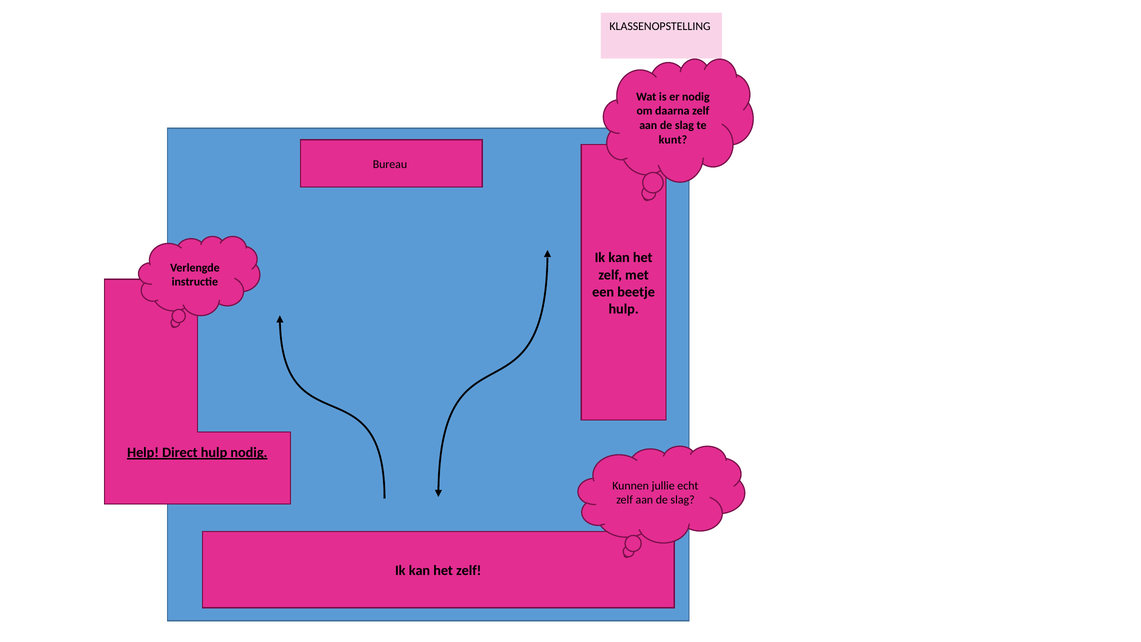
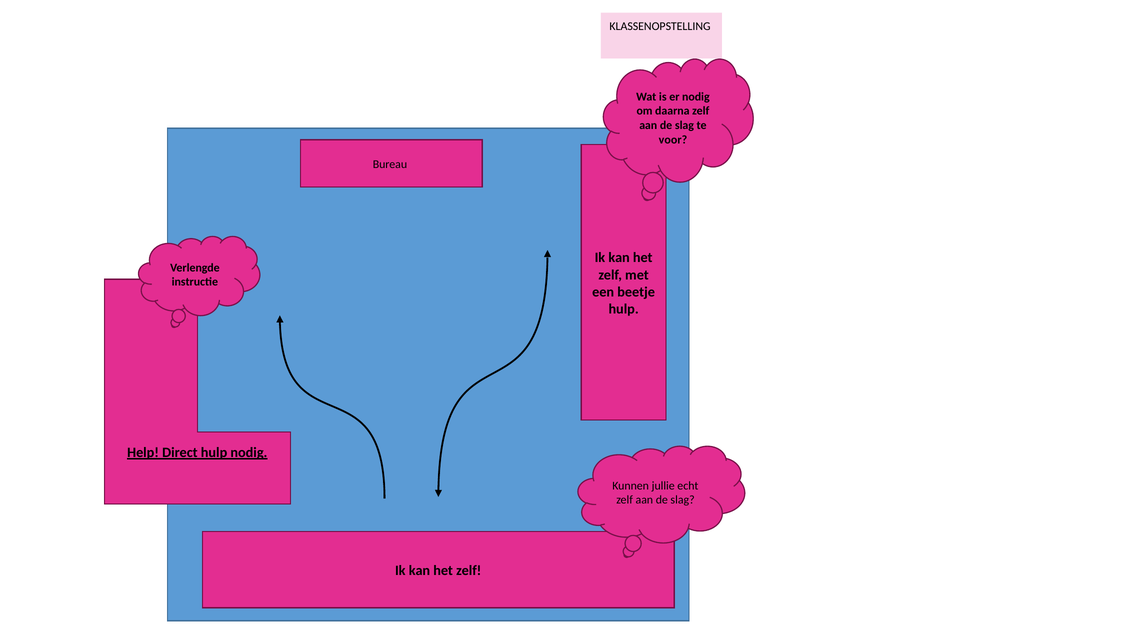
kunt: kunt -> voor
